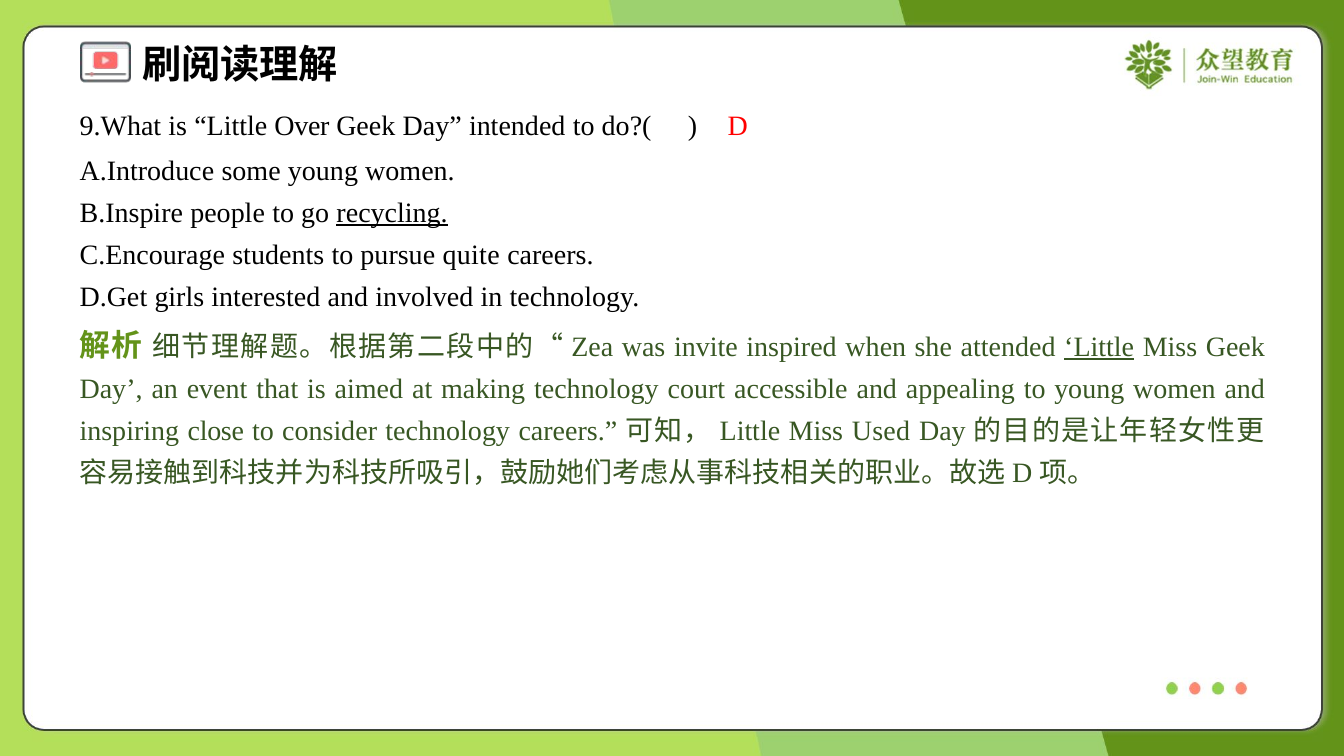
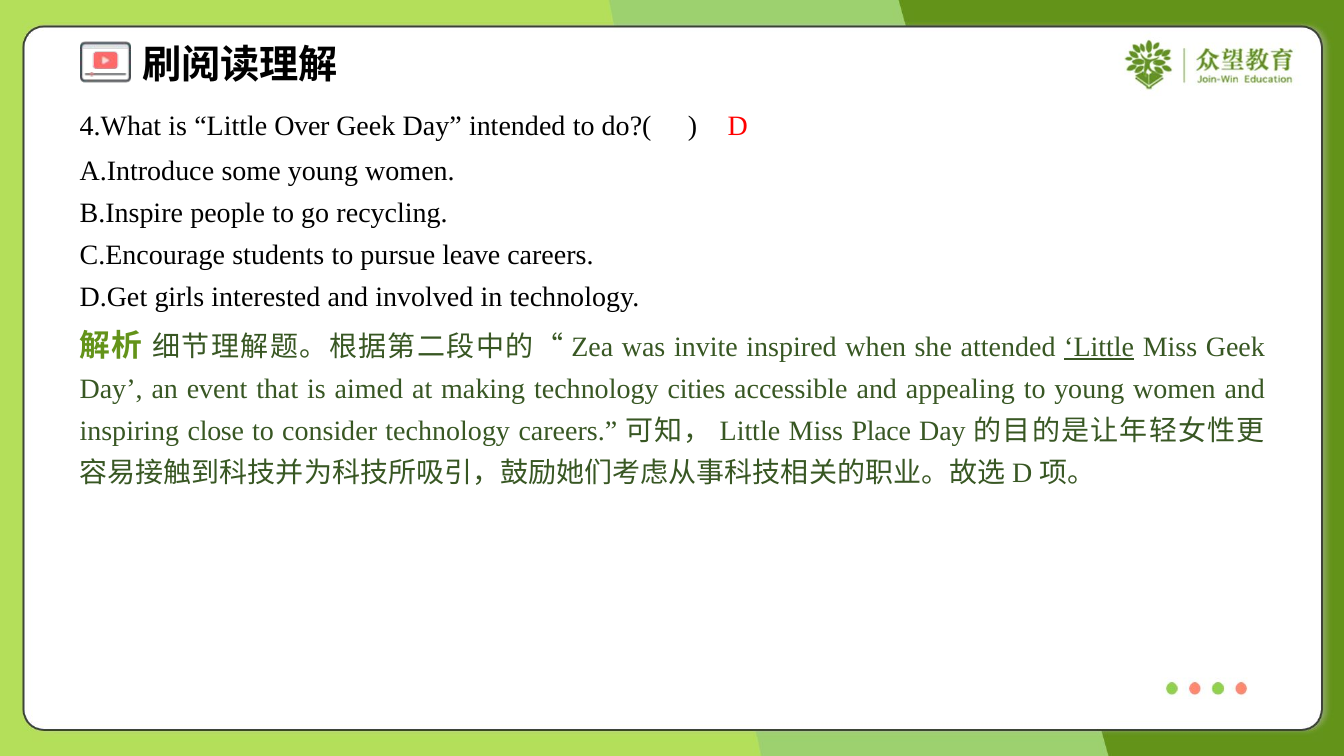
9.What: 9.What -> 4.What
recycling underline: present -> none
quite: quite -> leave
court: court -> cities
Used: Used -> Place
